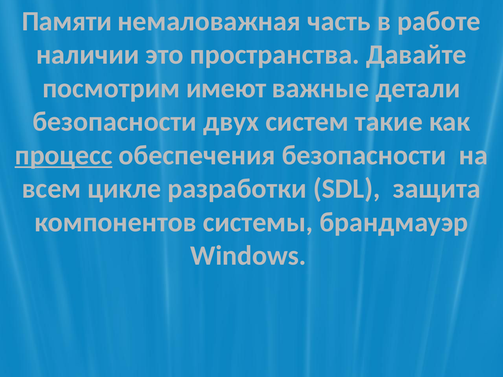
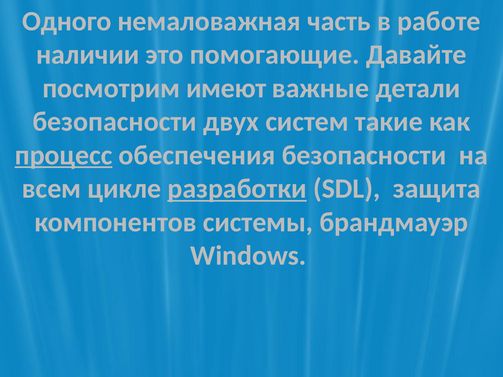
Памяти: Памяти -> Одного
пространства: пространства -> помогающие
разработки underline: none -> present
